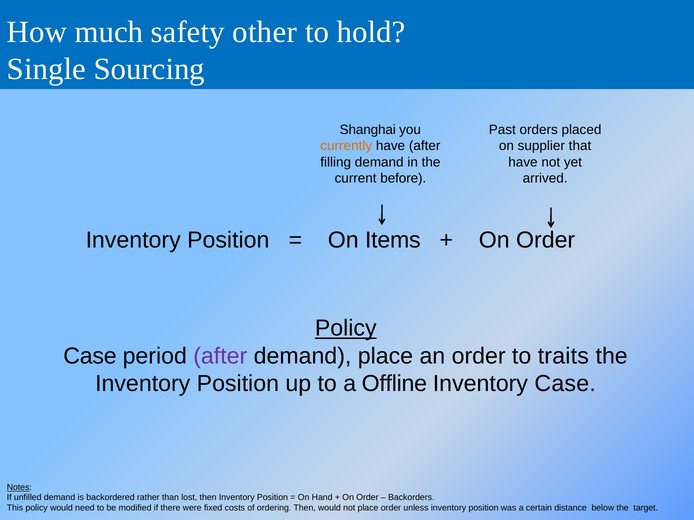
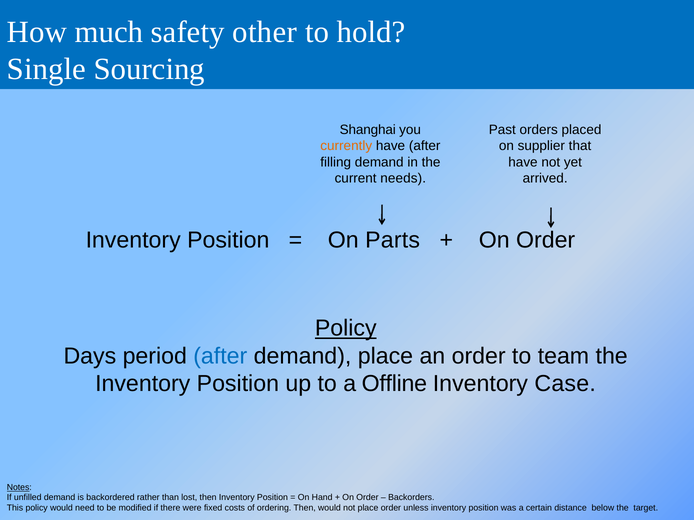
before: before -> needs
Items: Items -> Parts
Case at (90, 356): Case -> Days
after at (220, 356) colour: purple -> blue
traits: traits -> team
